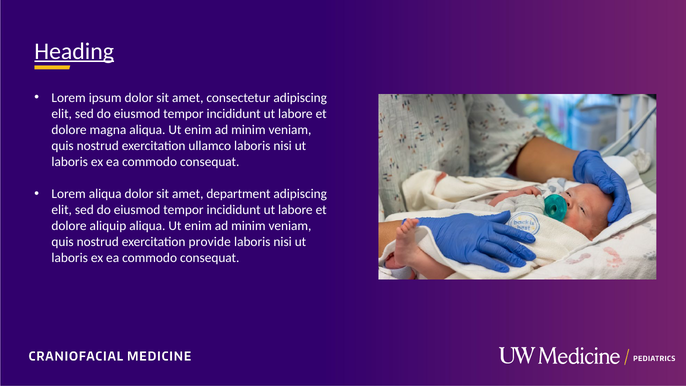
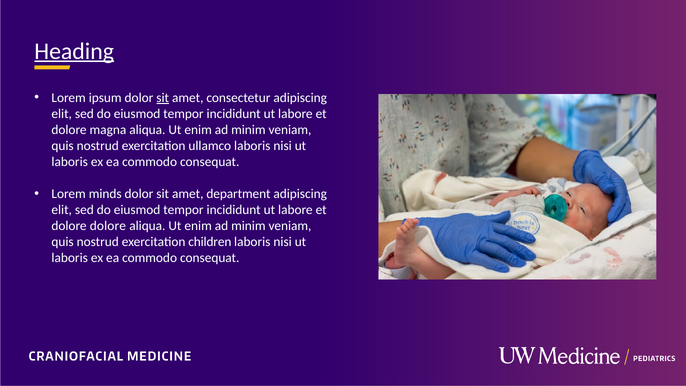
sit at (163, 98) underline: none -> present
Lorem aliqua: aliqua -> minds
dolore aliquip: aliquip -> dolore
provide: provide -> children
